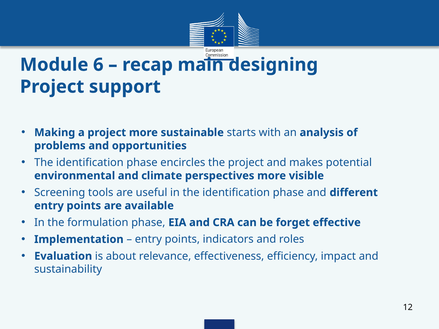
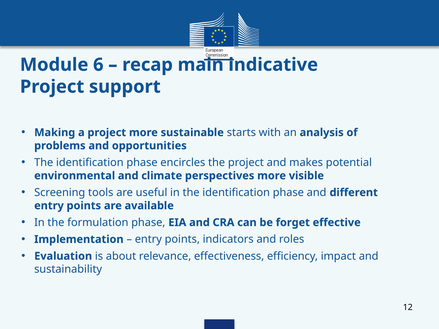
designing: designing -> indicative
